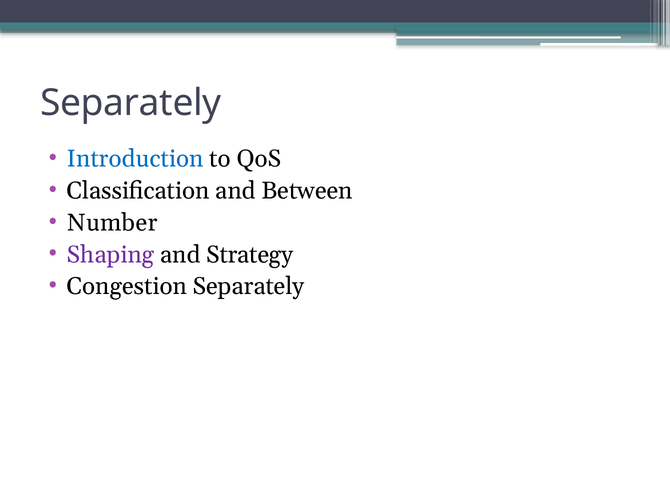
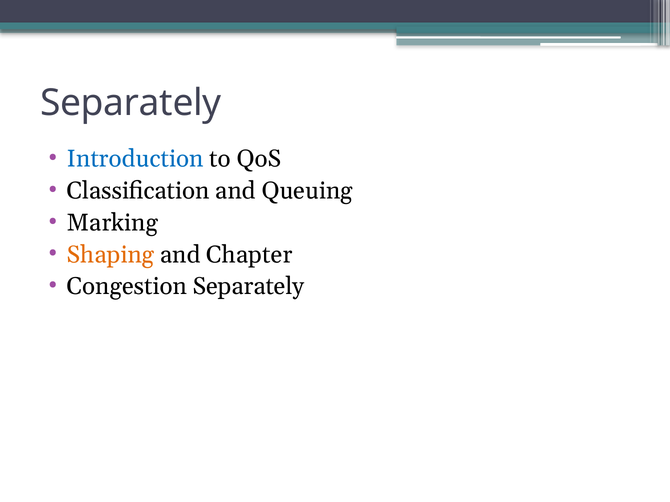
Between: Between -> Queuing
Number: Number -> Marking
Shaping colour: purple -> orange
Strategy: Strategy -> Chapter
